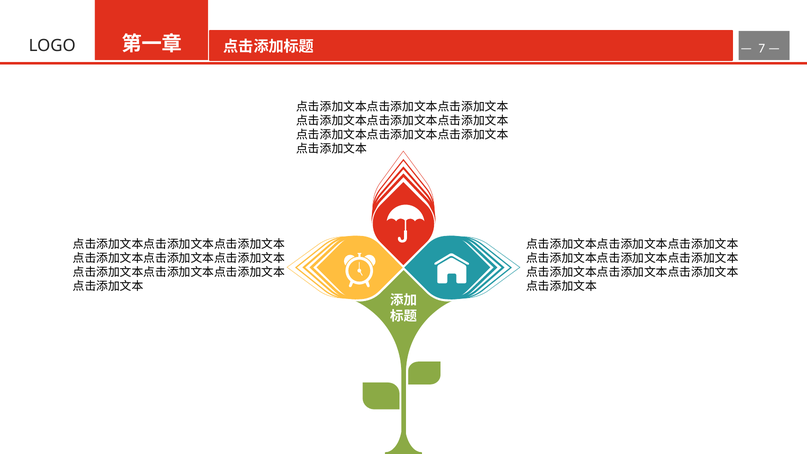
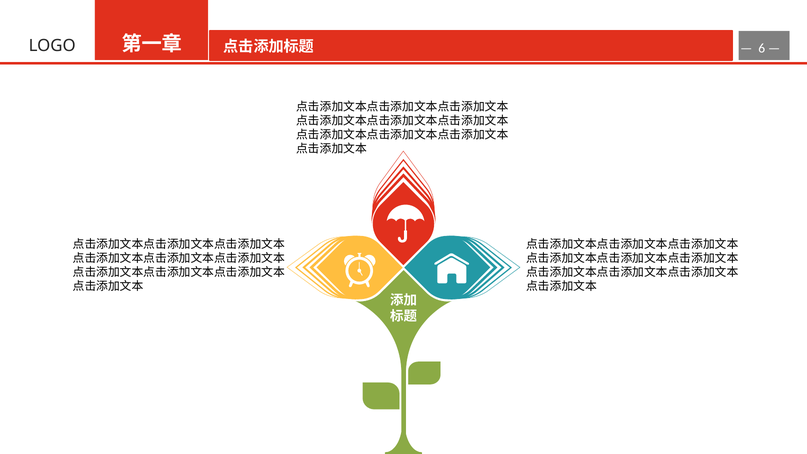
7: 7 -> 6
